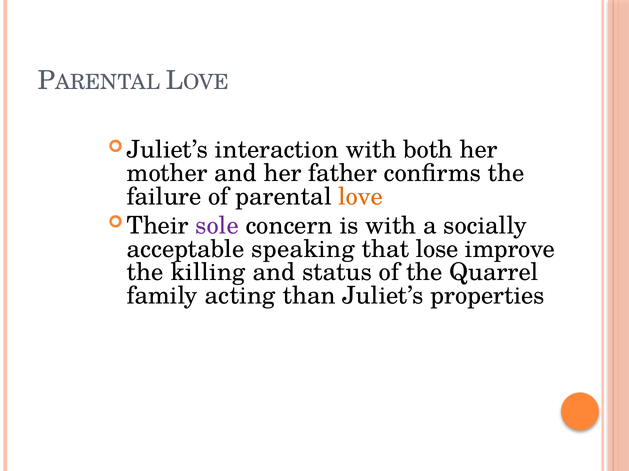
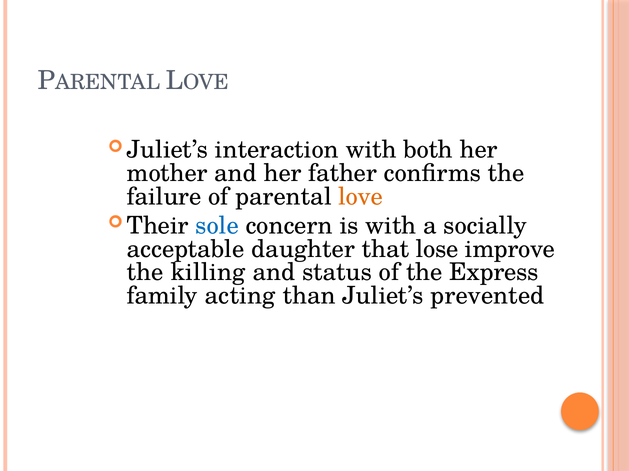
sole colour: purple -> blue
speaking: speaking -> daughter
Quarrel: Quarrel -> Express
properties: properties -> prevented
